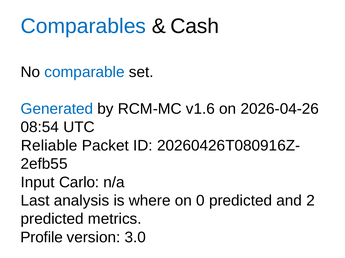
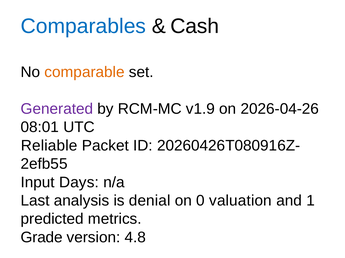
comparable colour: blue -> orange
Generated colour: blue -> purple
v1.6: v1.6 -> v1.9
08:54: 08:54 -> 08:01
Carlo: Carlo -> Days
where: where -> denial
0 predicted: predicted -> valuation
2: 2 -> 1
Profile: Profile -> Grade
3.0: 3.0 -> 4.8
